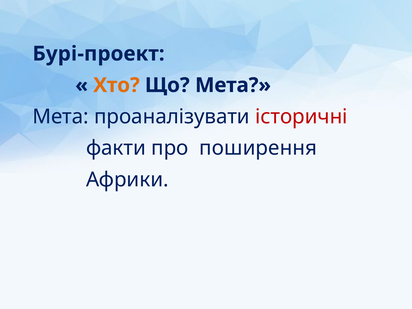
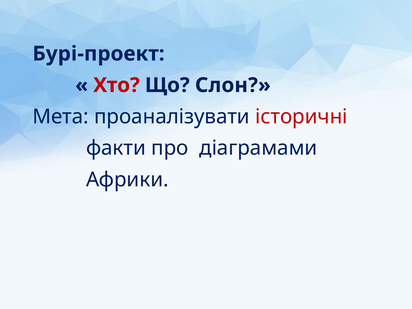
Хто colour: orange -> red
Що Мета: Мета -> Слон
поширення: поширення -> діаграмами
